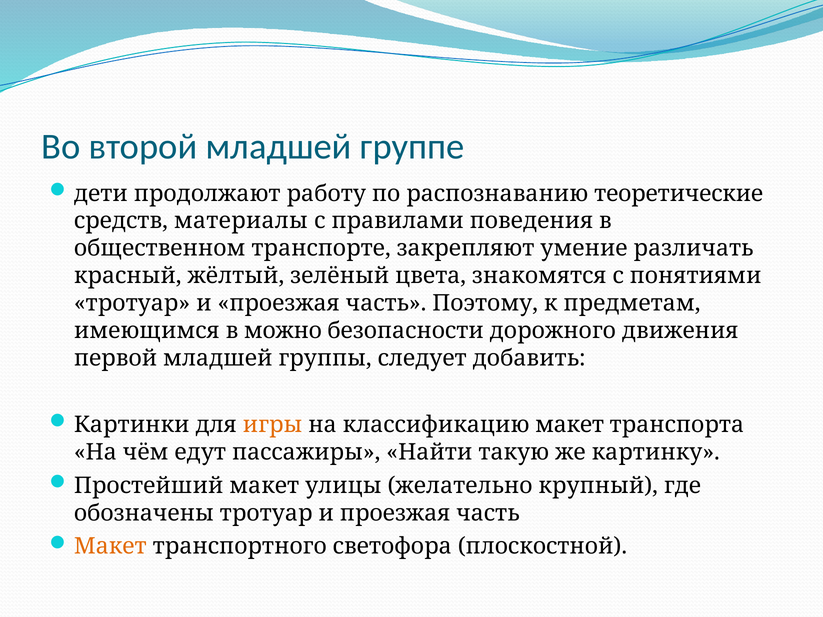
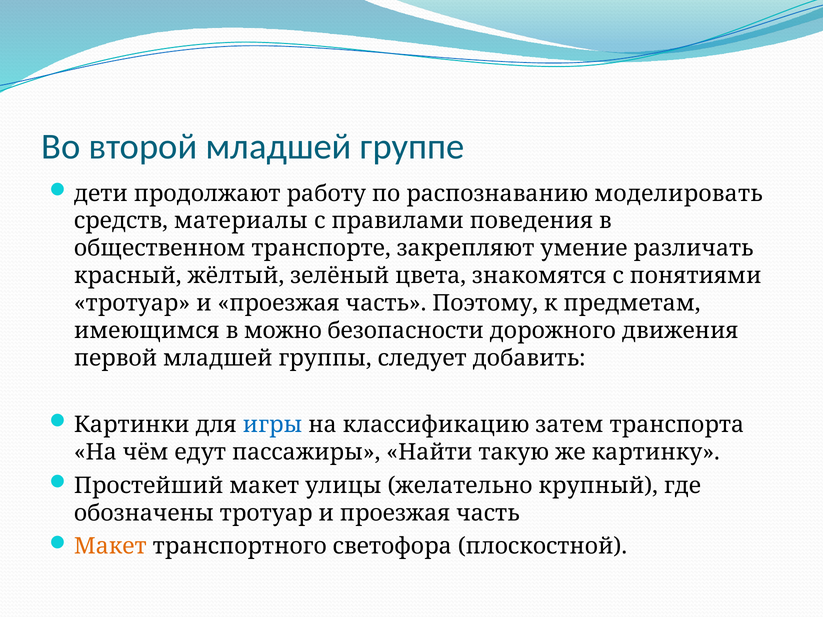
теоретические: теоретические -> моделировать
игры colour: orange -> blue
классификацию макет: макет -> затем
